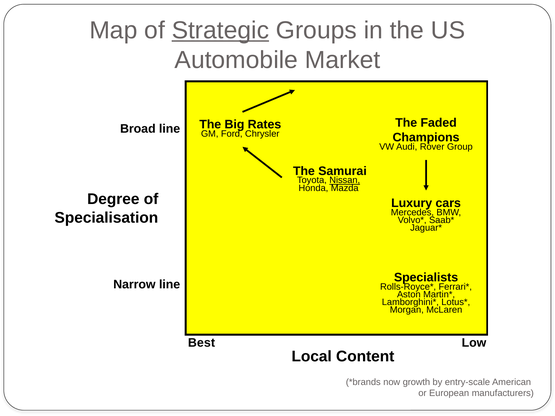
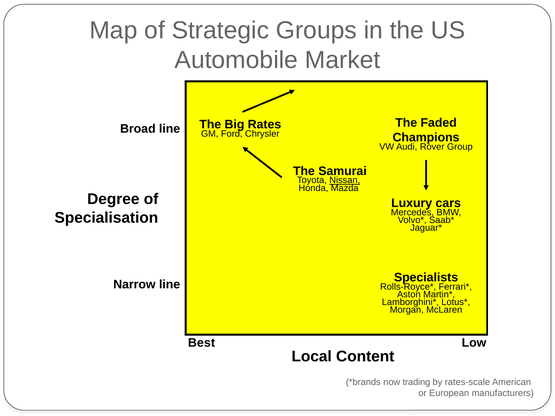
Strategic underline: present -> none
growth: growth -> trading
entry-scale: entry-scale -> rates-scale
